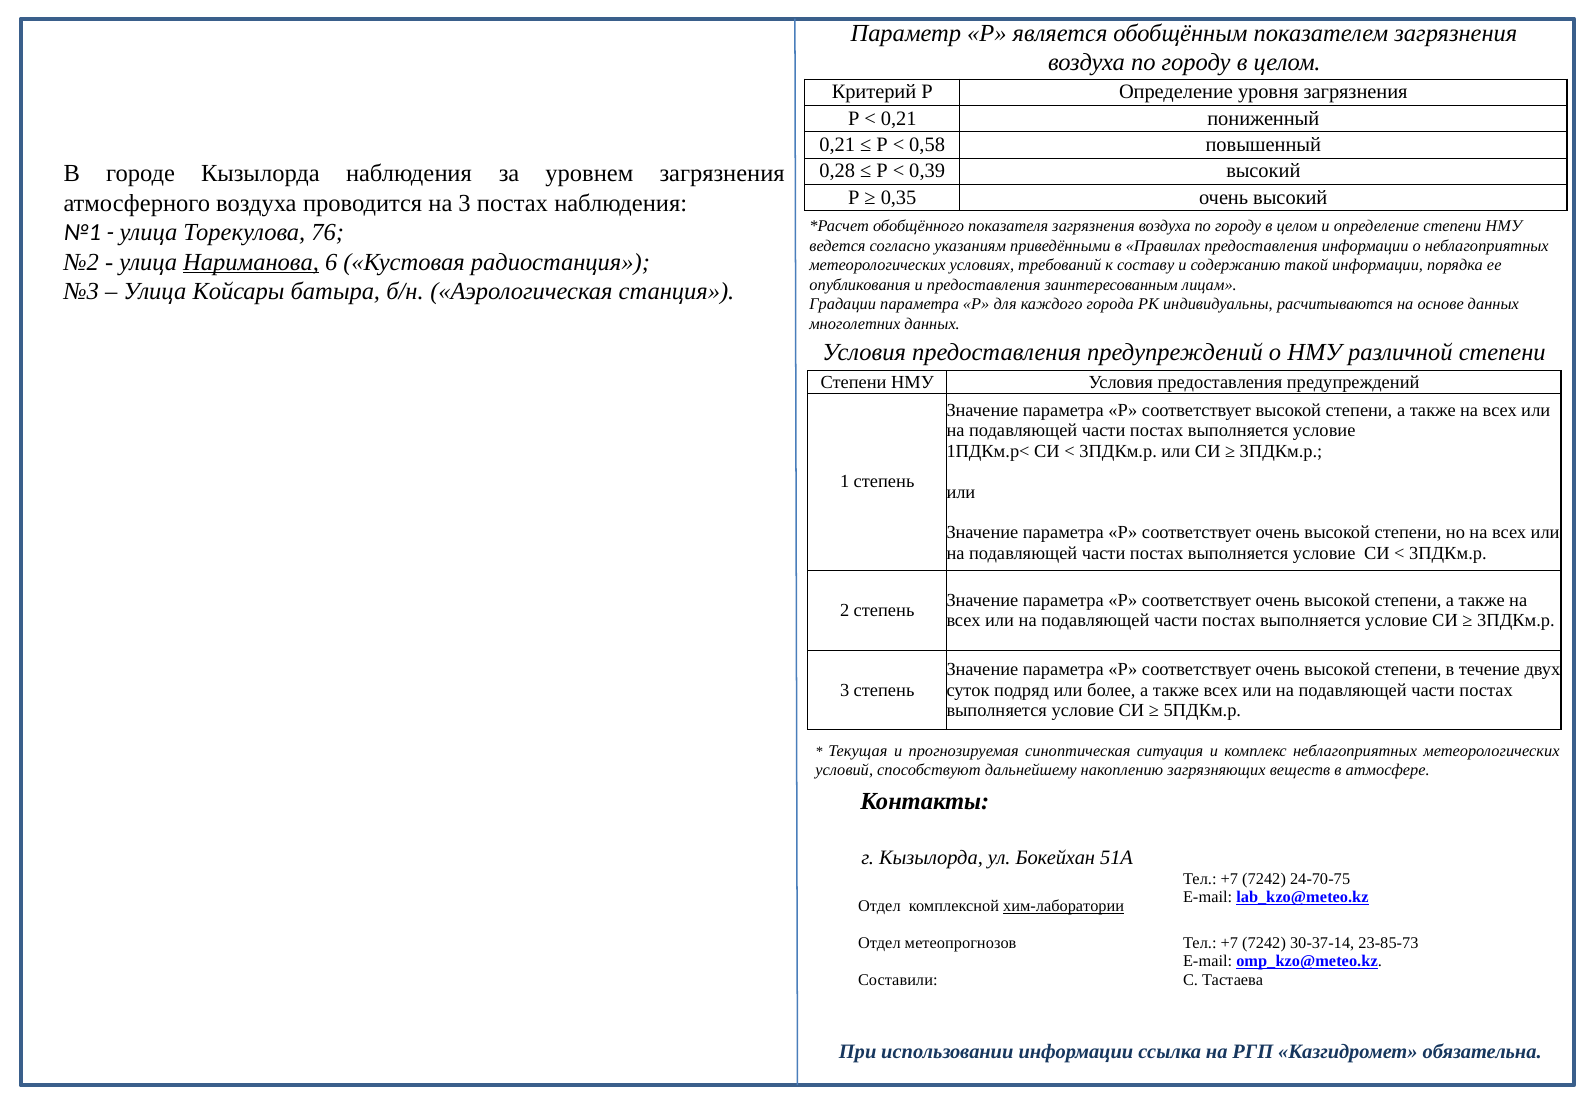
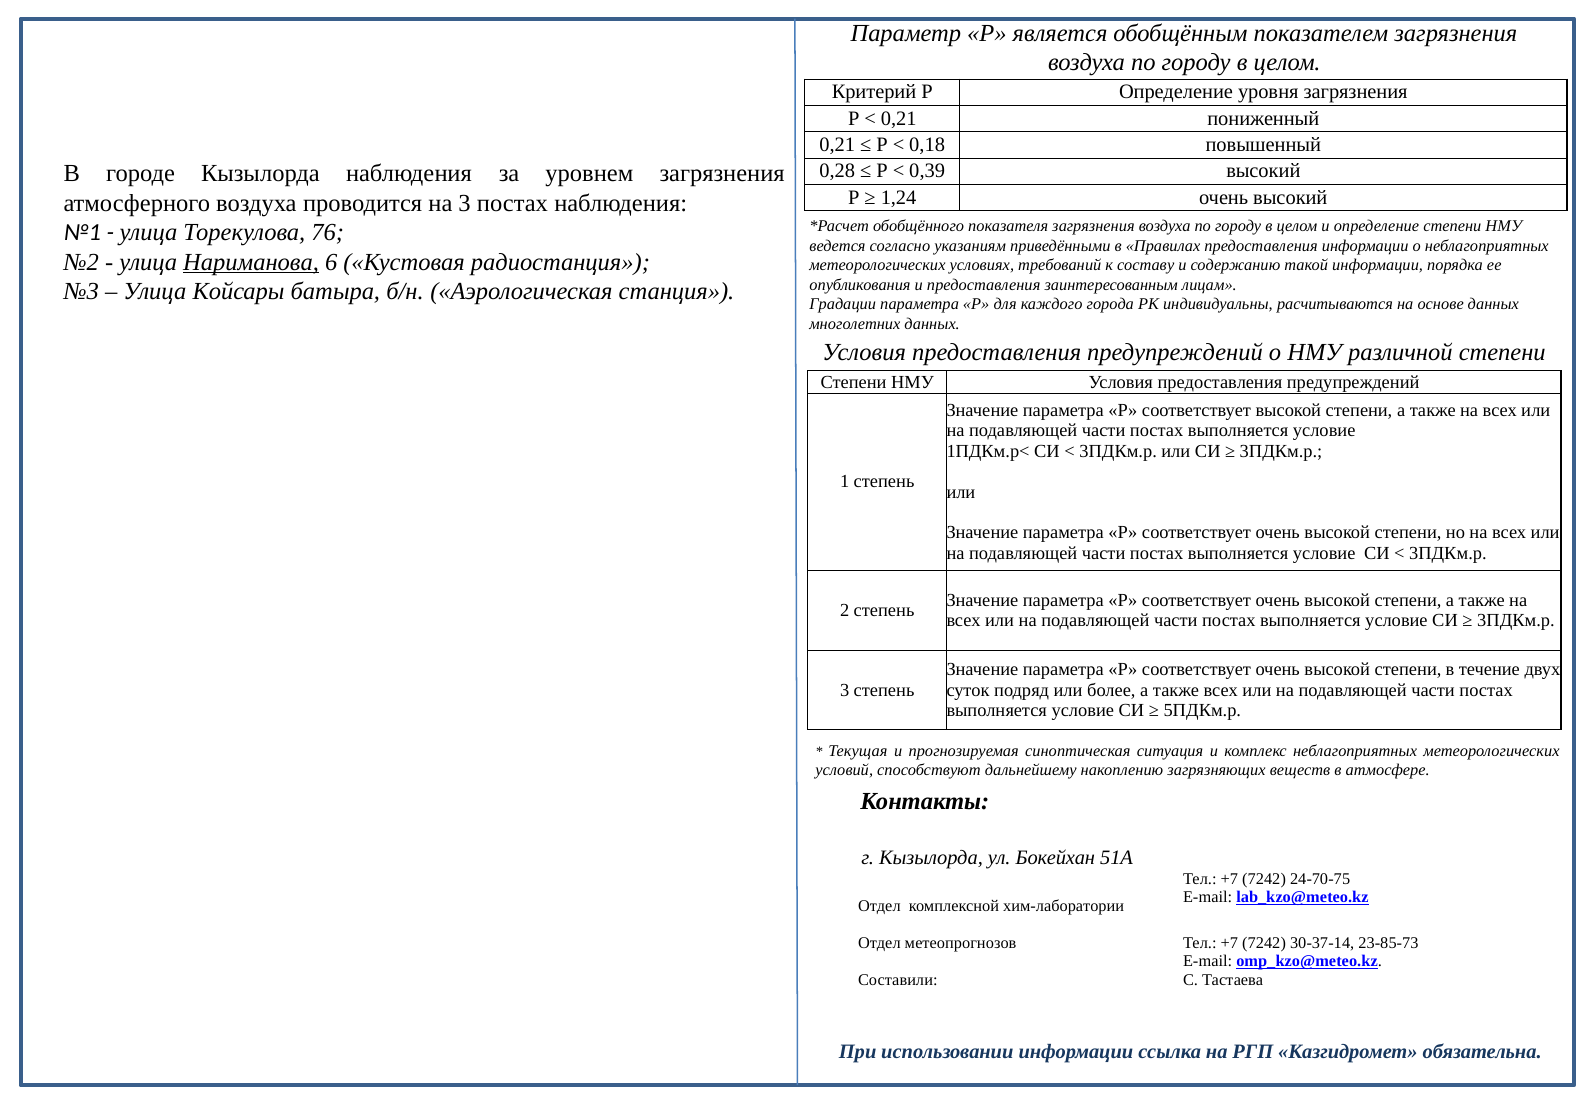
0,58: 0,58 -> 0,18
0,35: 0,35 -> 1,24
хим-лаборатории underline: present -> none
